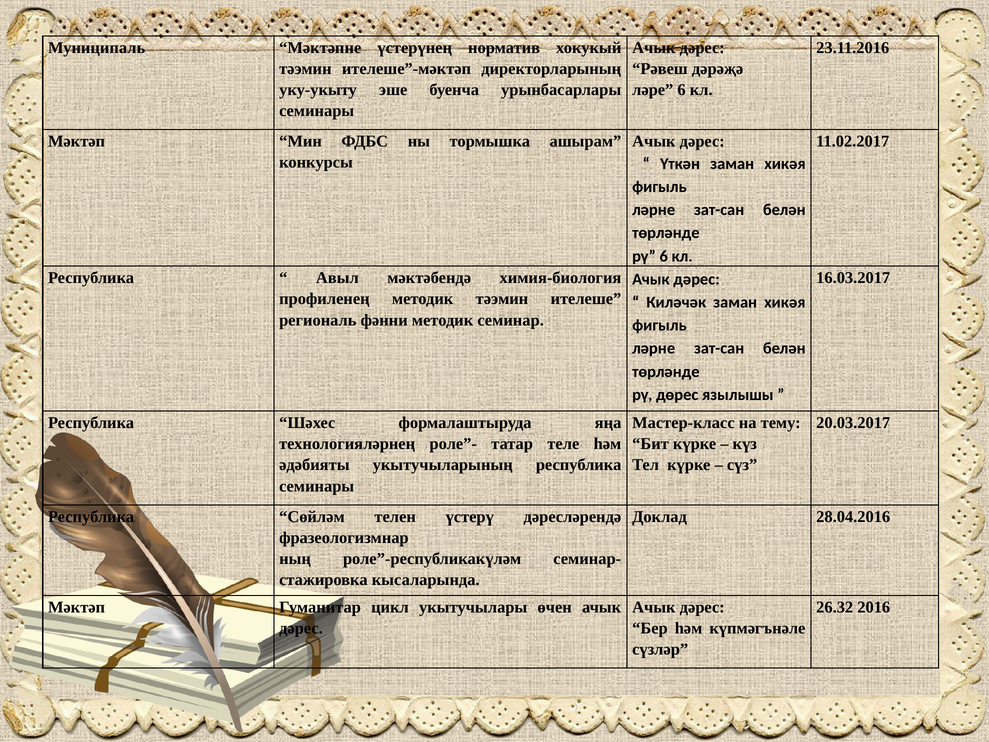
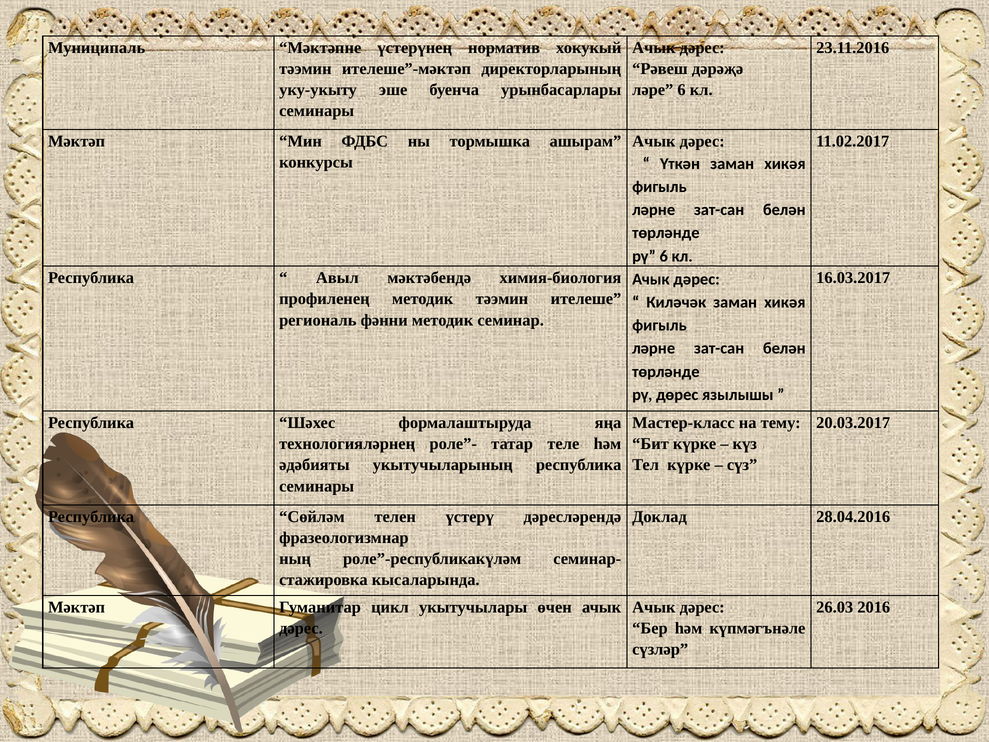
26.32: 26.32 -> 26.03
